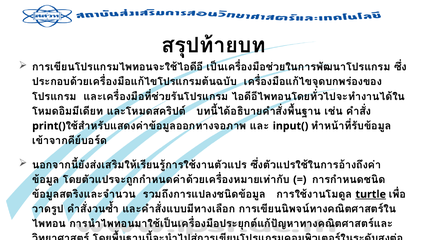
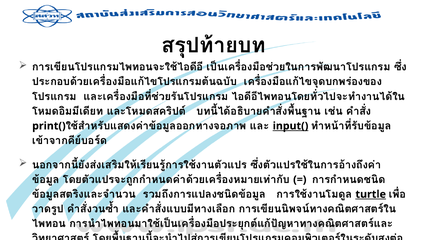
input( underline: none -> present
